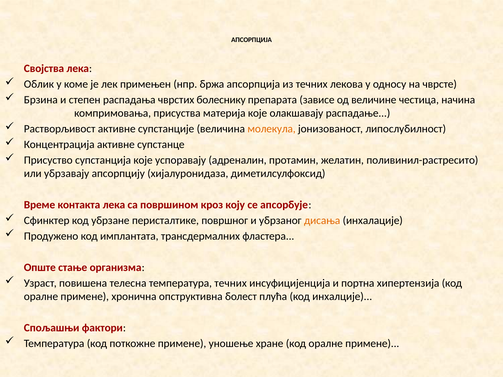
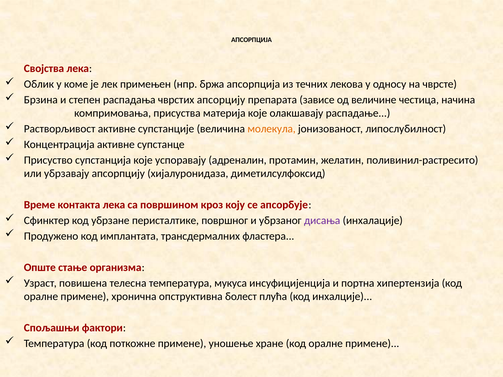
болеснику: болеснику -> апсорцију
дисања colour: orange -> purple
температура течних: течних -> мукуса
